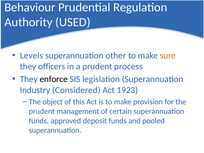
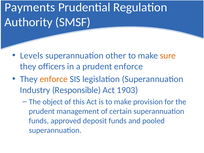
Behaviour: Behaviour -> Payments
USED: USED -> SMSF
prudent process: process -> enforce
enforce at (54, 79) colour: black -> orange
Considered: Considered -> Responsible
1923: 1923 -> 1903
